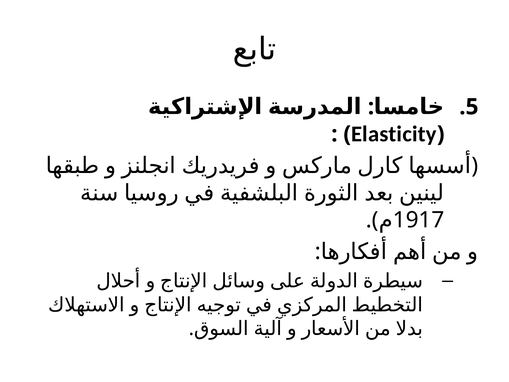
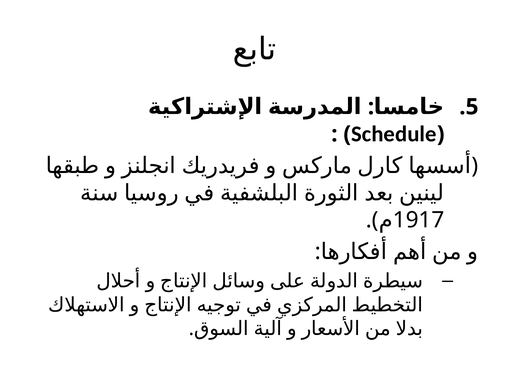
Elasticity: Elasticity -> Schedule
